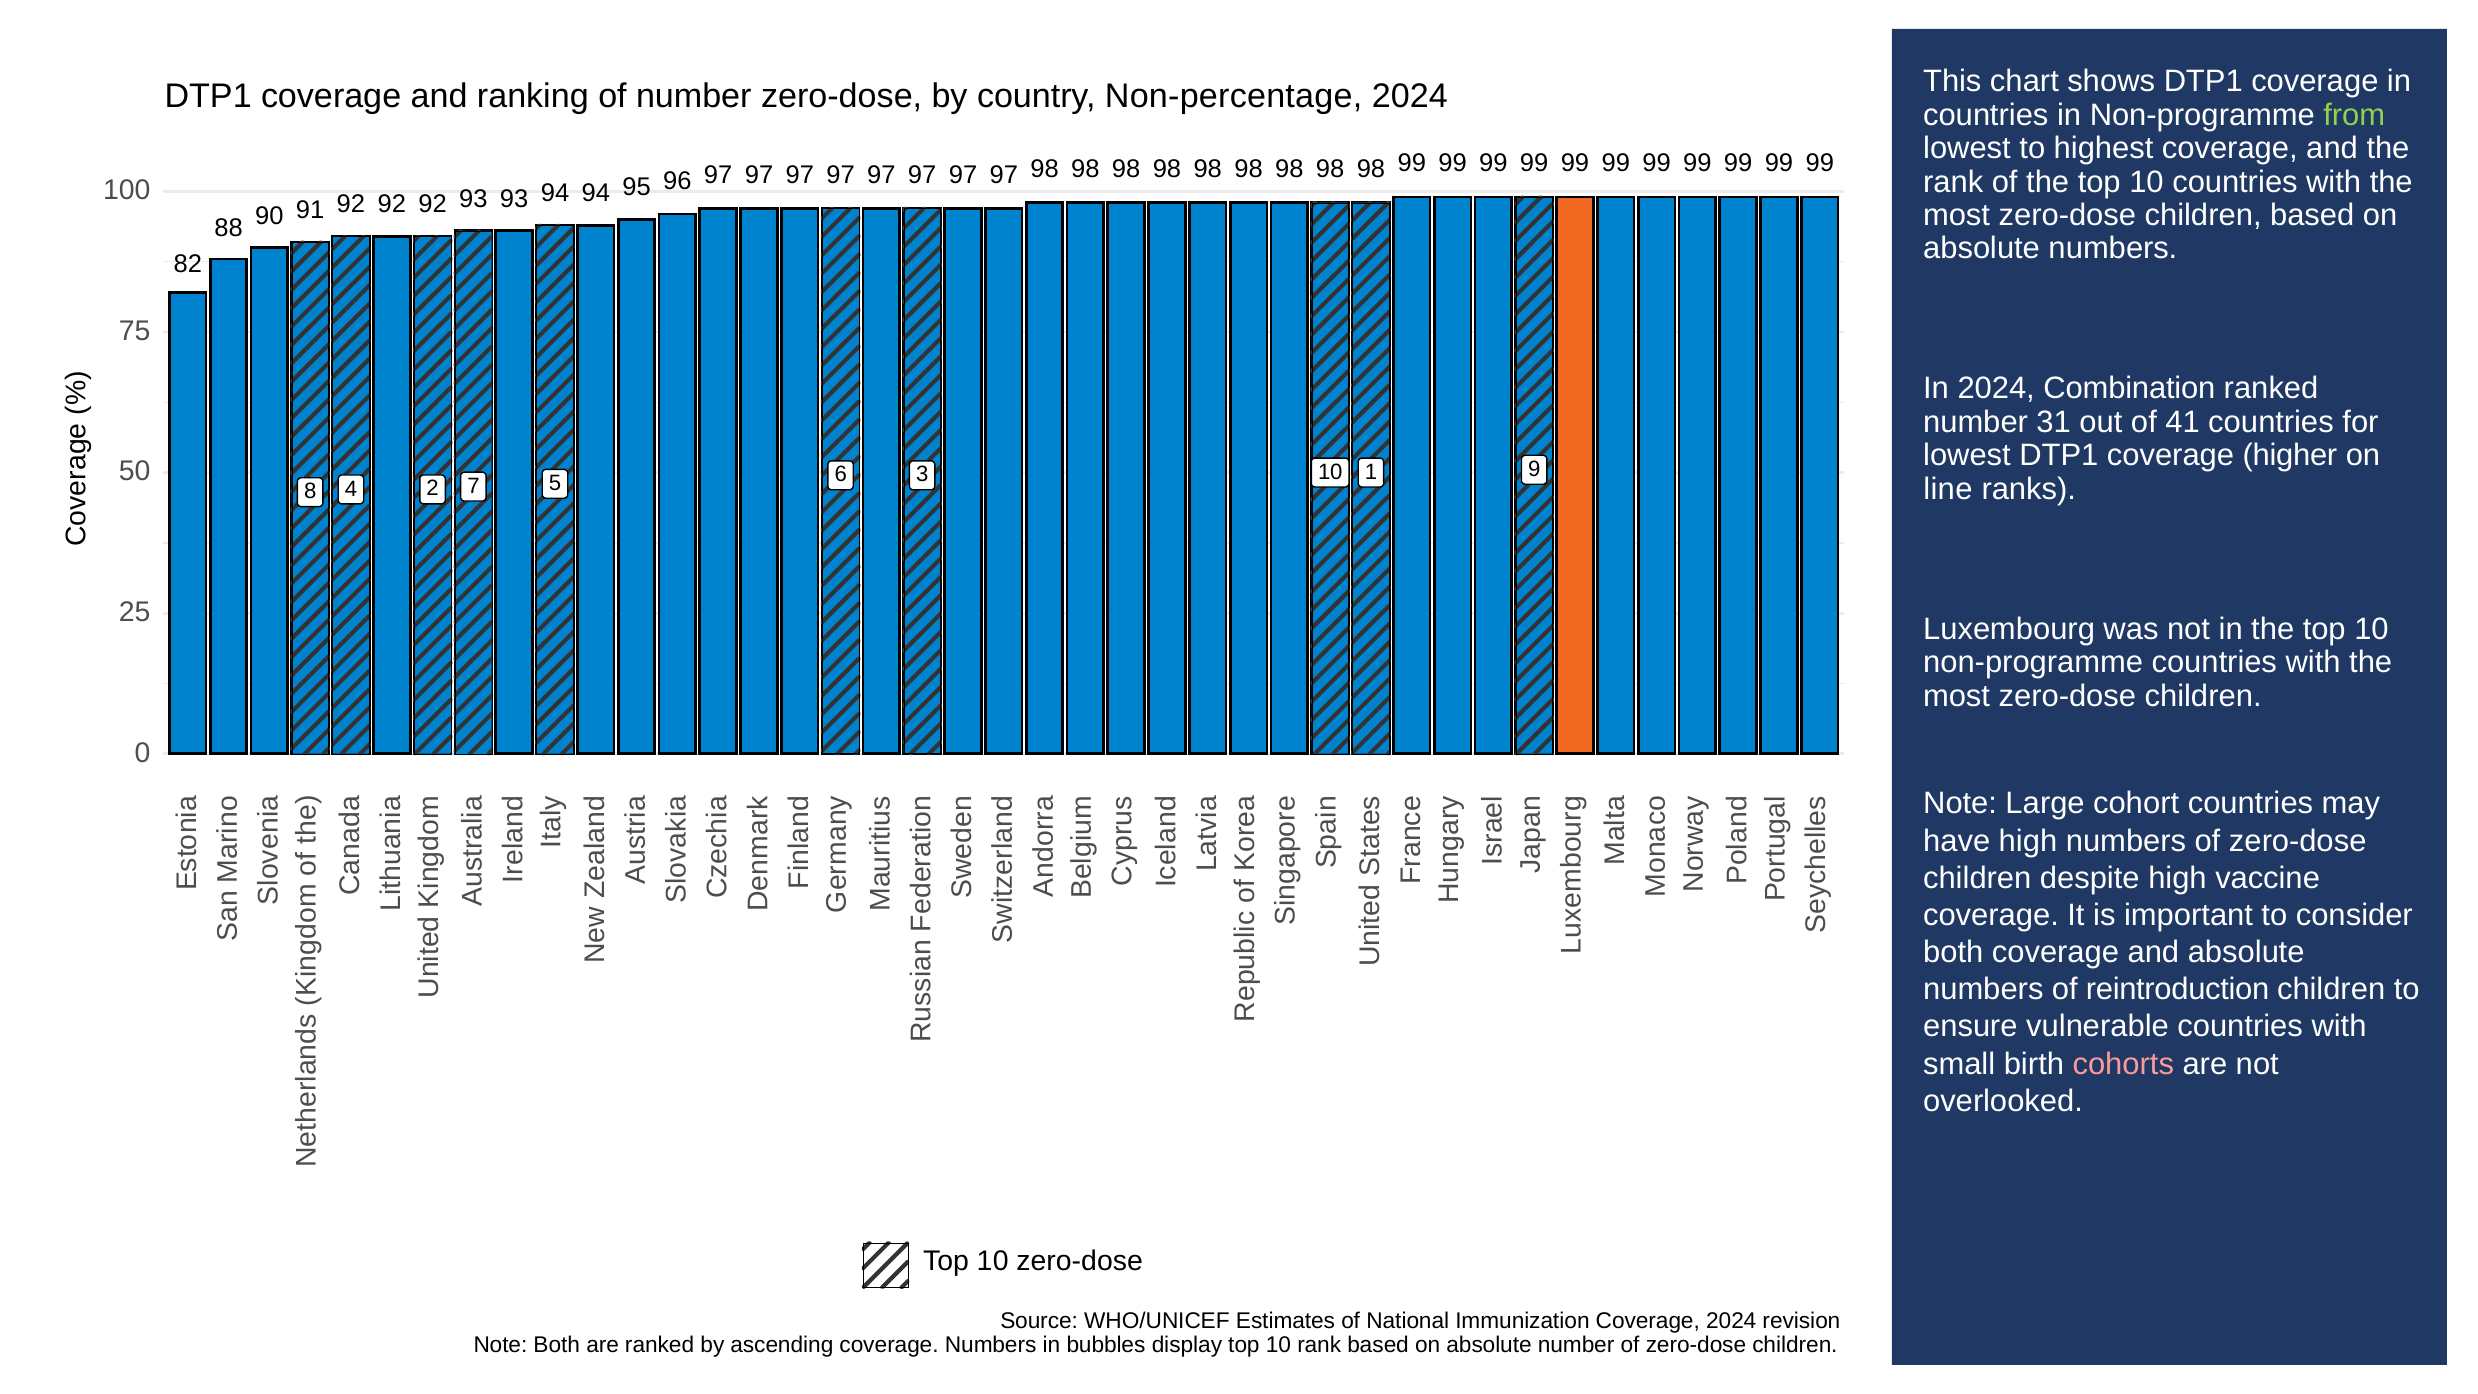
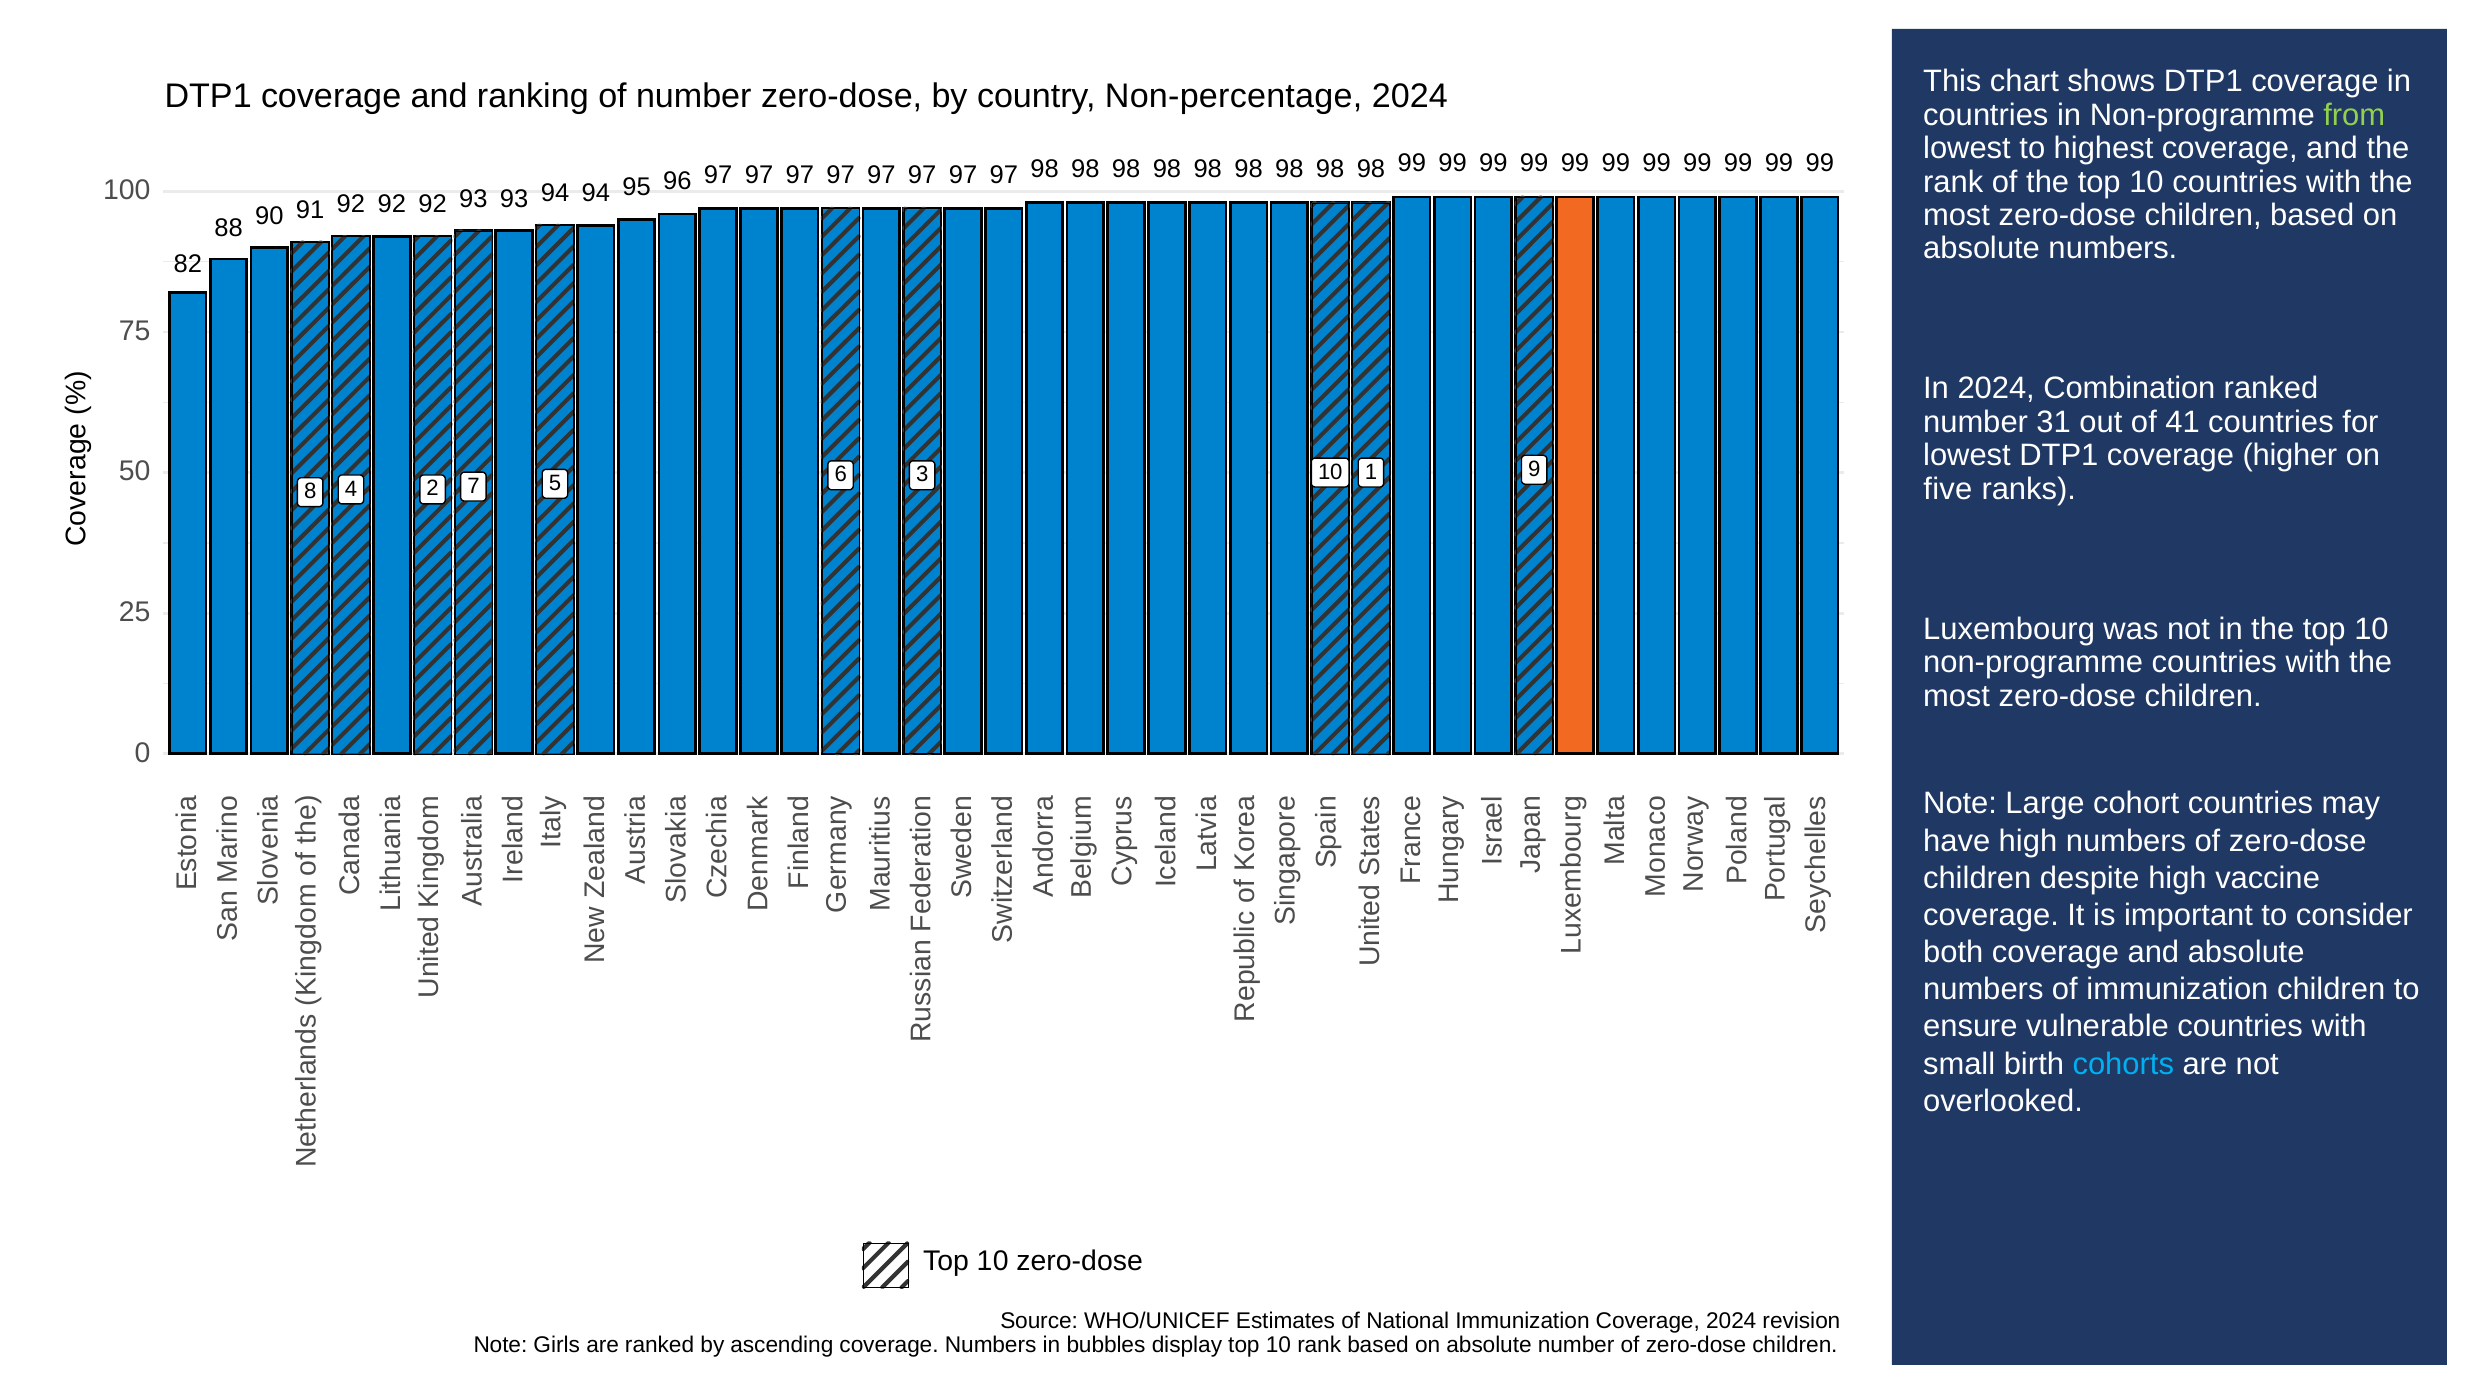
line: line -> five
of reintroduction: reintroduction -> immunization
cohorts colour: pink -> light blue
Note Both: Both -> Girls
